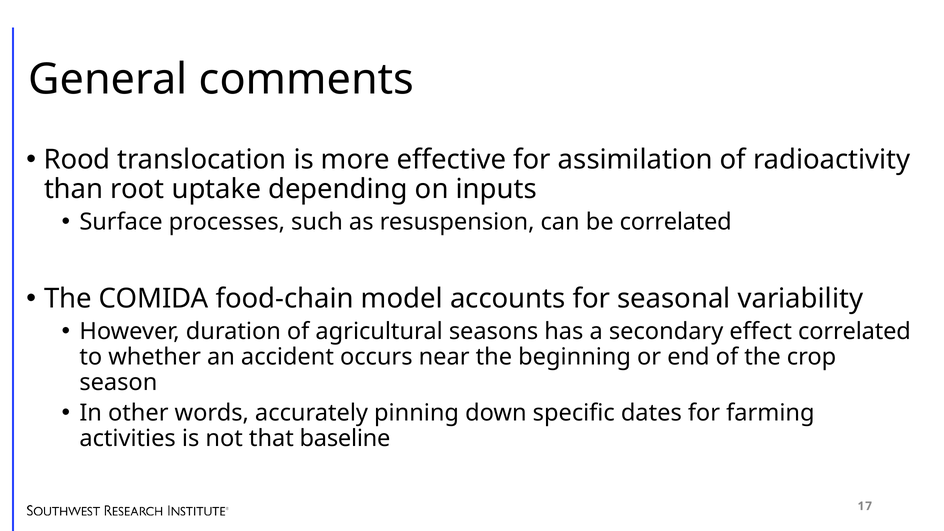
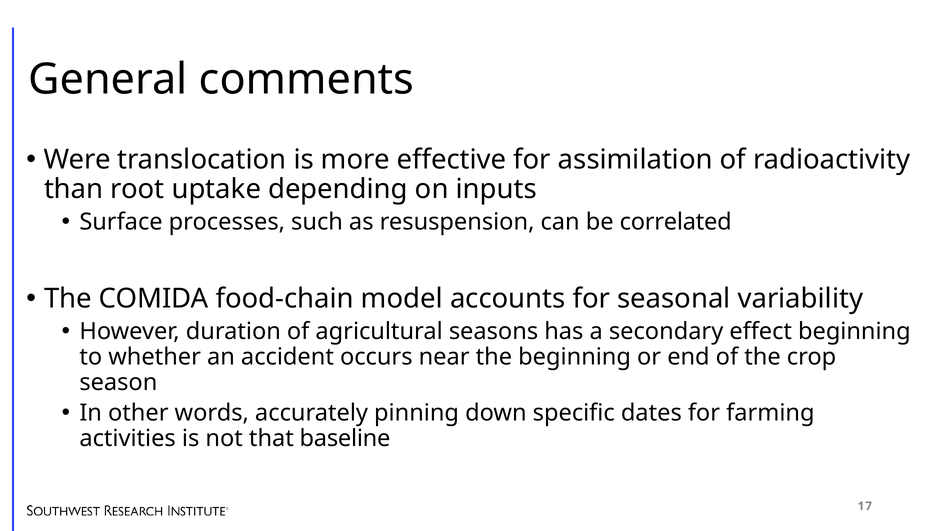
Rood: Rood -> Were
effect correlated: correlated -> beginning
